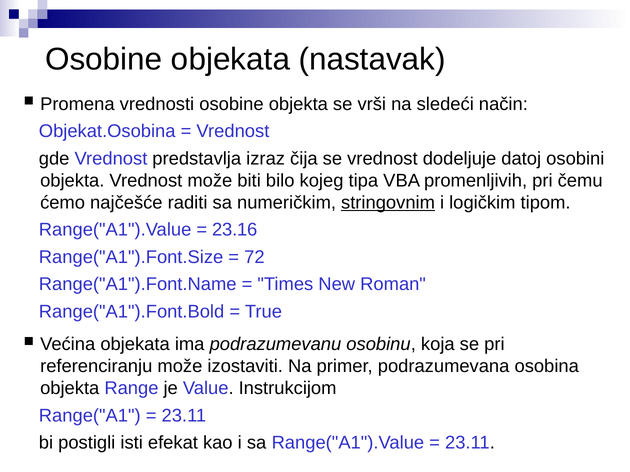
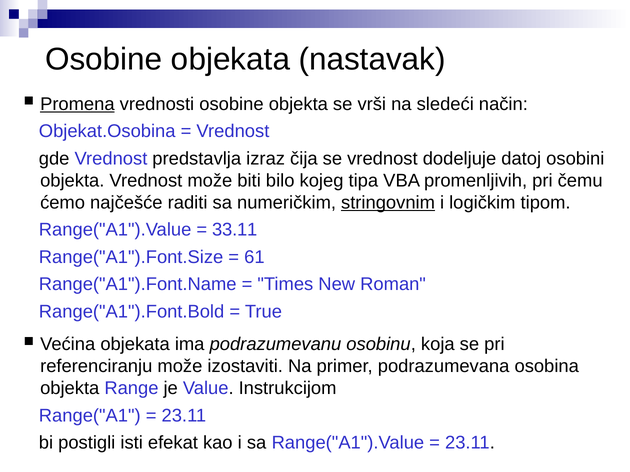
Promena underline: none -> present
23.16: 23.16 -> 33.11
72: 72 -> 61
